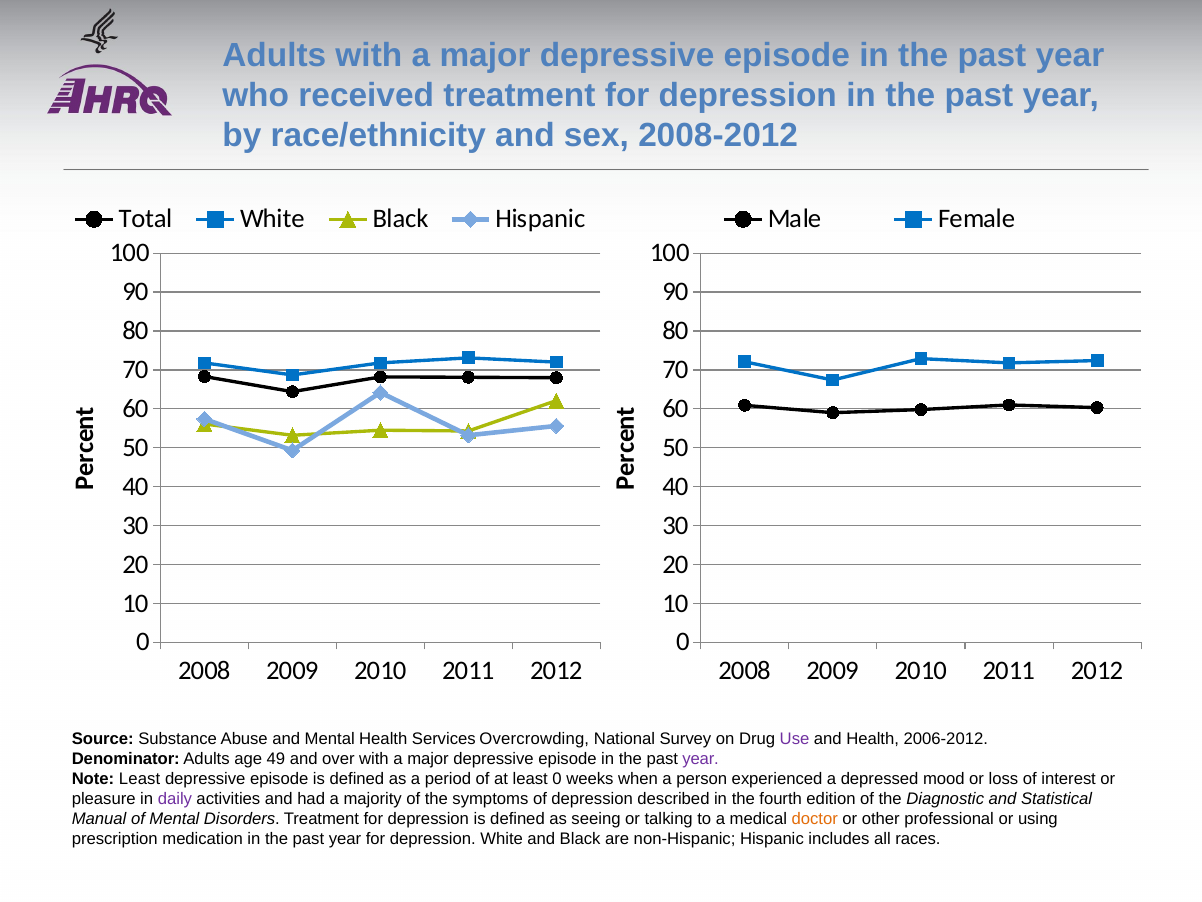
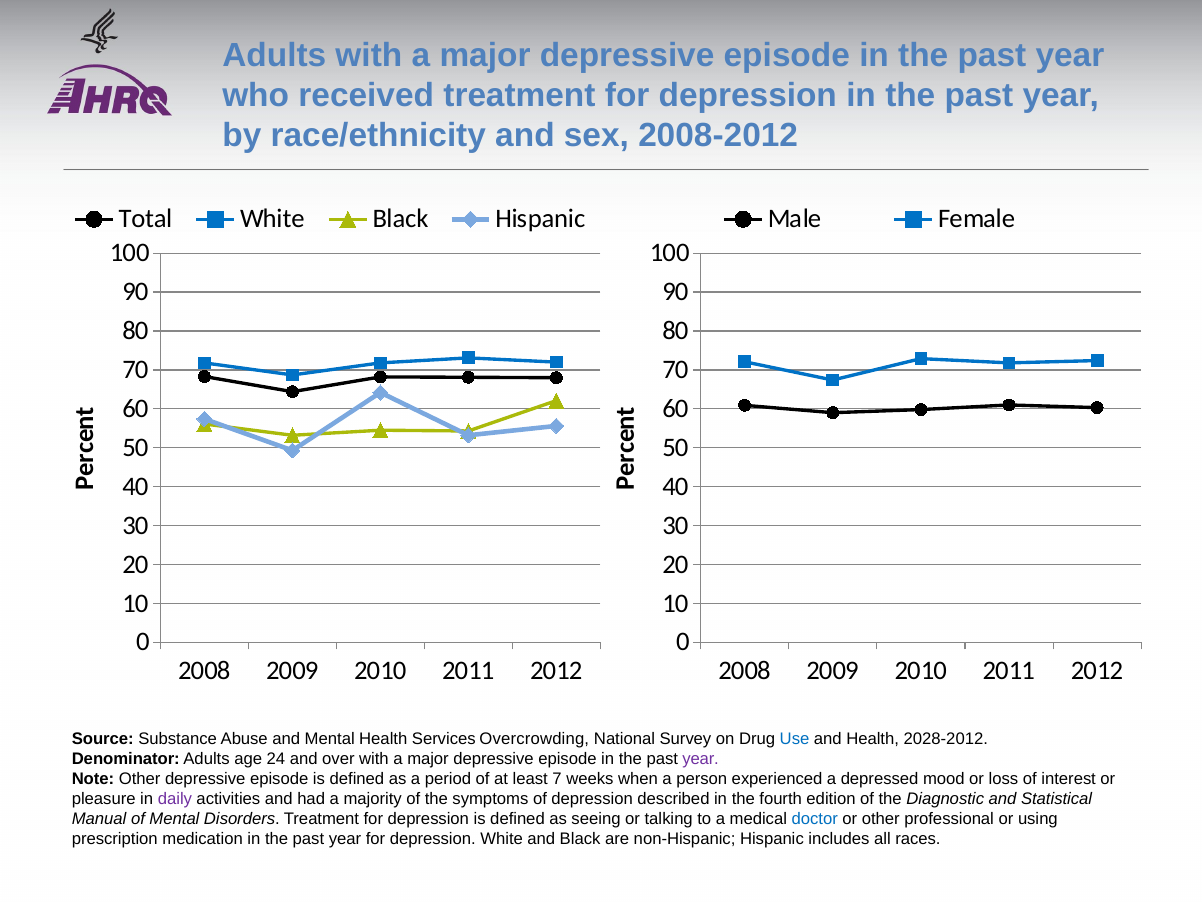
Use colour: purple -> blue
2006-2012: 2006-2012 -> 2028-2012
49: 49 -> 24
Note Least: Least -> Other
least 0: 0 -> 7
doctor colour: orange -> blue
